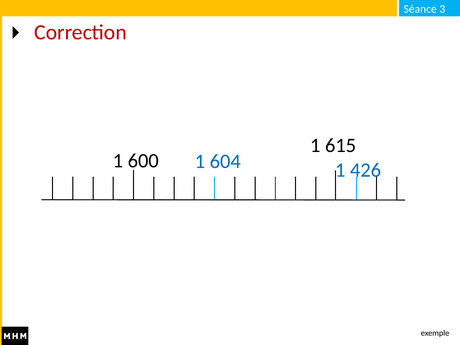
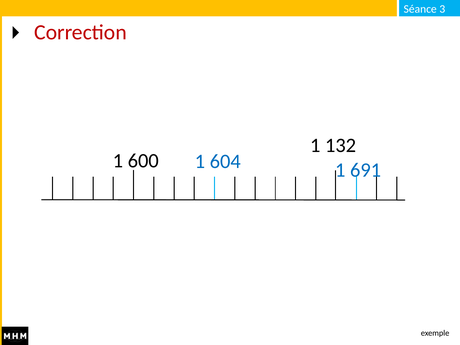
615: 615 -> 132
426: 426 -> 691
